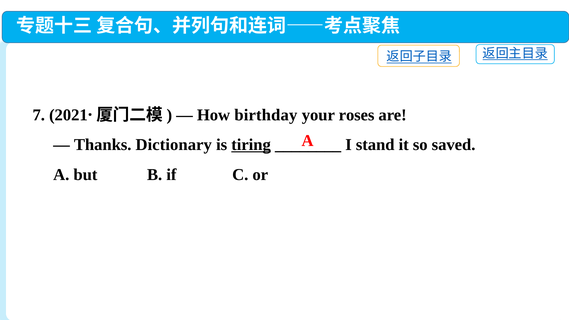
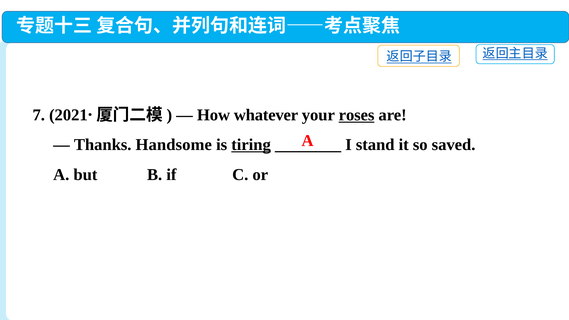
birthday: birthday -> whatever
roses underline: none -> present
Dictionary: Dictionary -> Handsome
